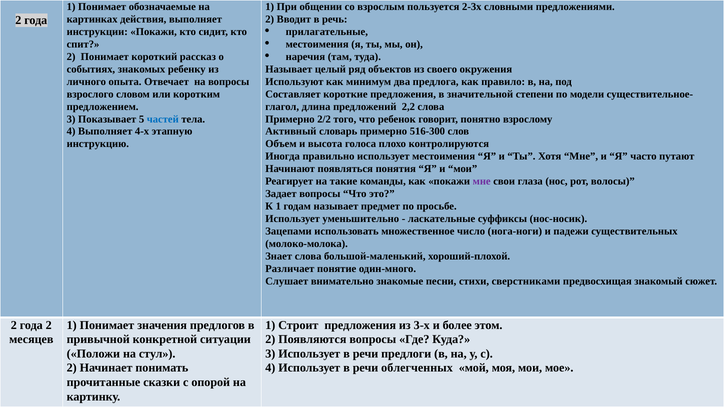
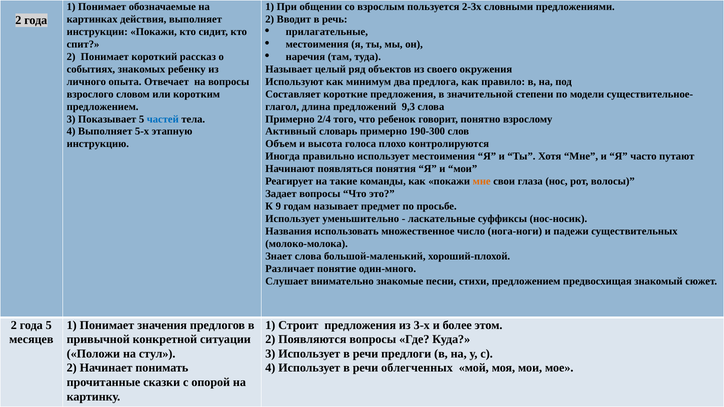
2,2: 2,2 -> 9,3
2/2: 2/2 -> 2/4
4-х: 4-х -> 5-х
516-300: 516-300 -> 190-300
мне at (482, 182) colour: purple -> orange
К 1: 1 -> 9
Зацепами: Зацепами -> Названия
стихи сверстниками: сверстниками -> предложением
года 2: 2 -> 5
